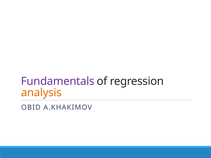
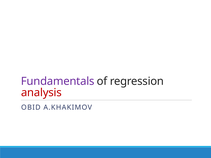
analysis colour: orange -> red
